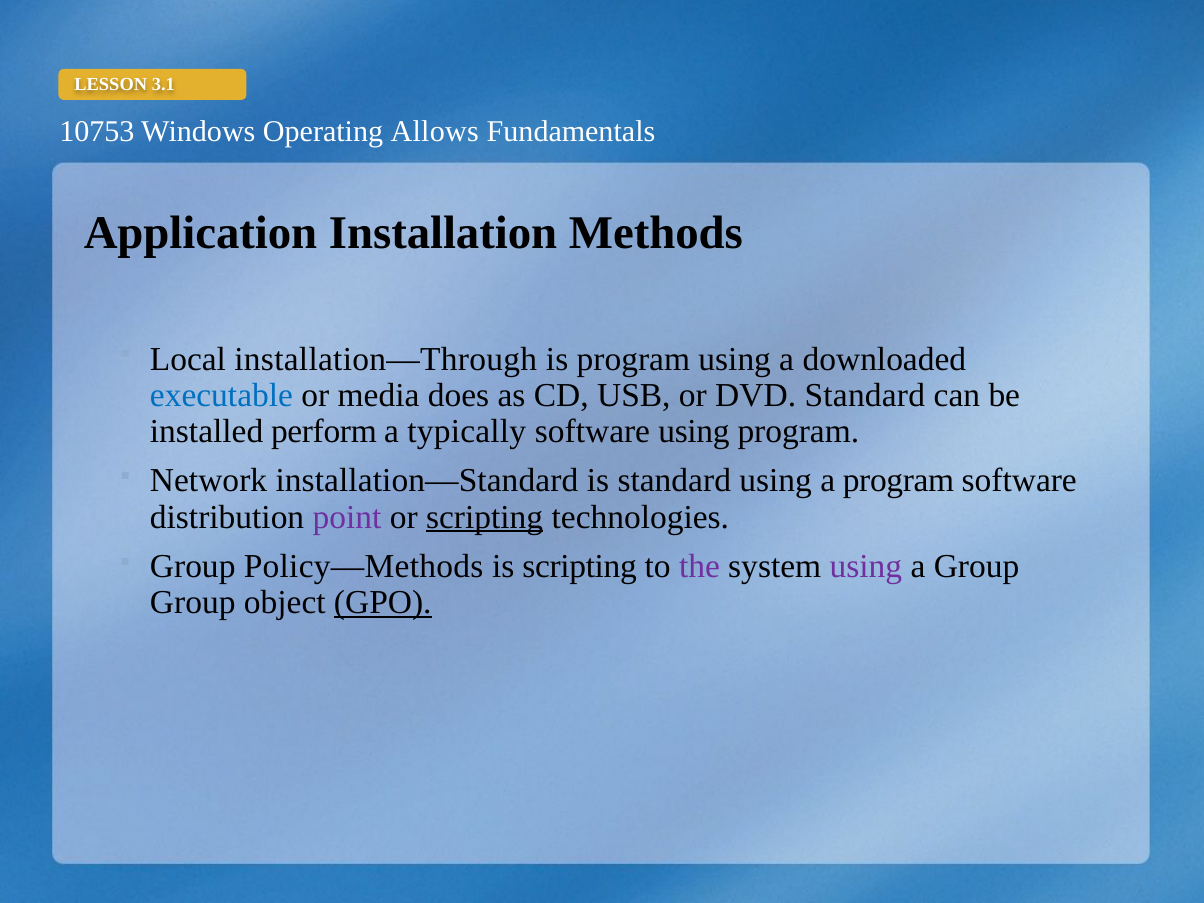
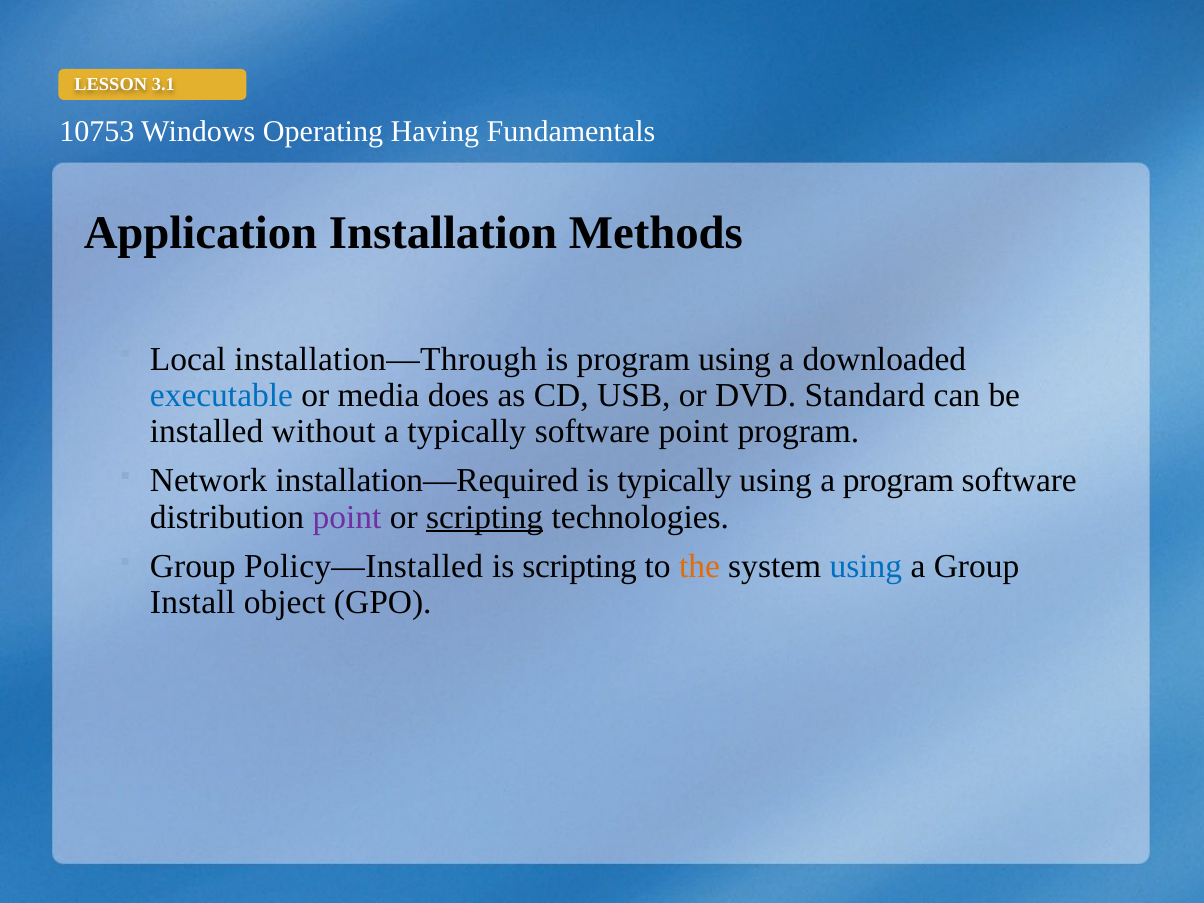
Allows: Allows -> Having
perform: perform -> without
software using: using -> point
installation—Standard: installation—Standard -> installation—Required
is standard: standard -> typically
Policy—Methods: Policy—Methods -> Policy—Installed
the colour: purple -> orange
using at (866, 566) colour: purple -> blue
Group at (193, 603): Group -> Install
GPO underline: present -> none
